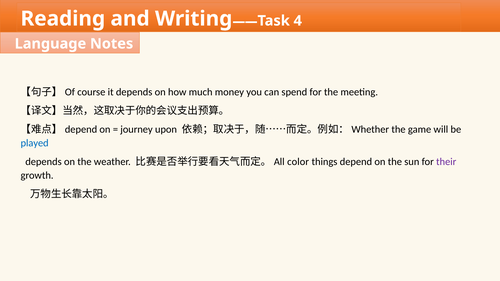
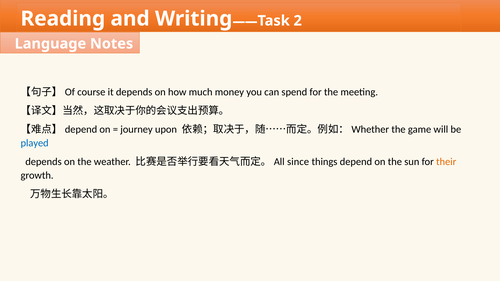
4: 4 -> 2
color: color -> since
their colour: purple -> orange
